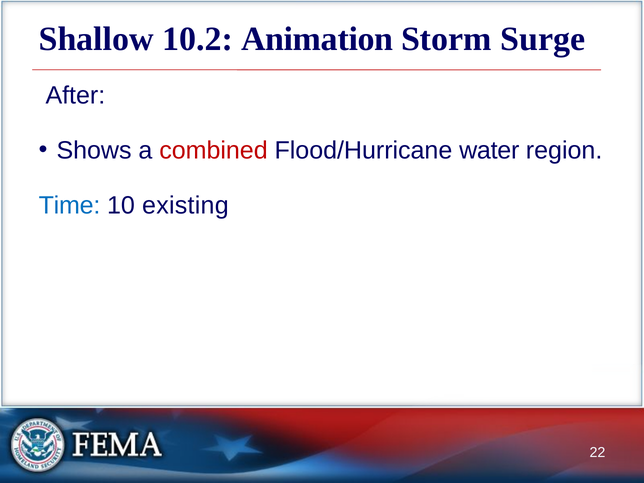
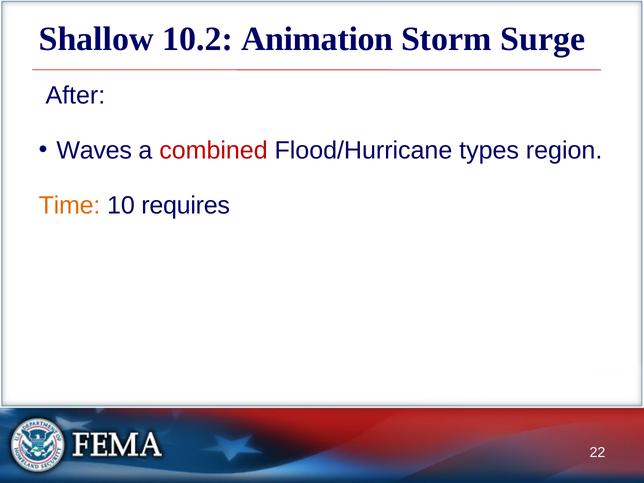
Shows: Shows -> Waves
water: water -> types
Time colour: blue -> orange
existing: existing -> requires
